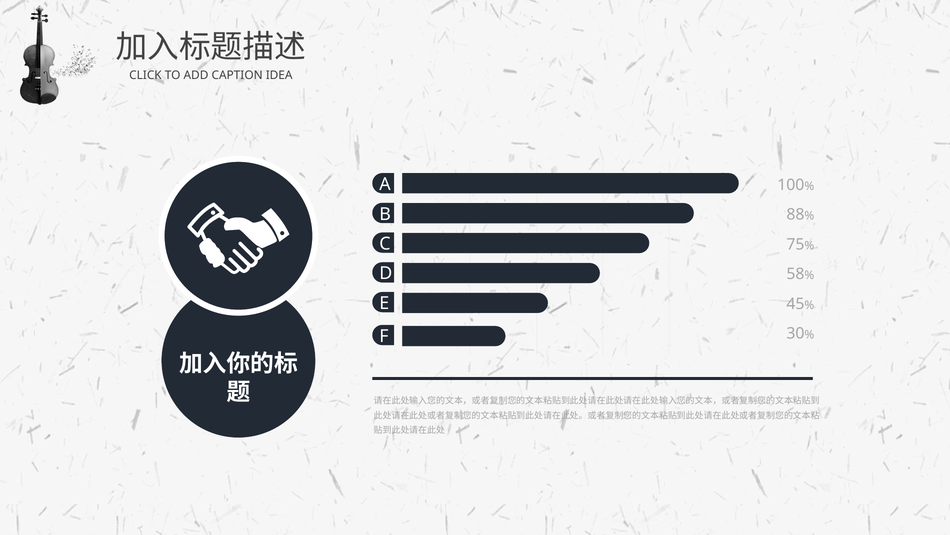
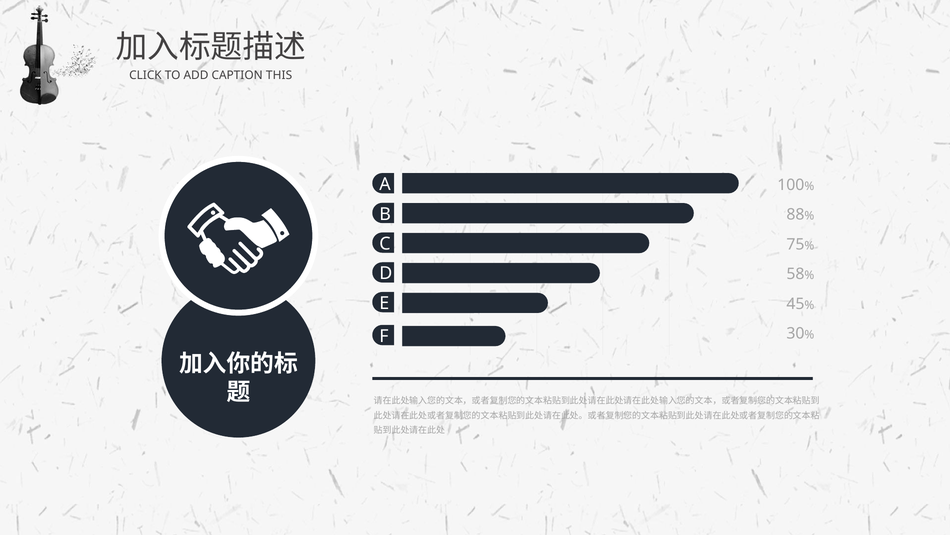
IDEA: IDEA -> THIS
